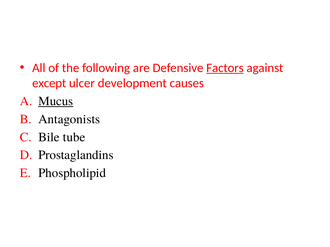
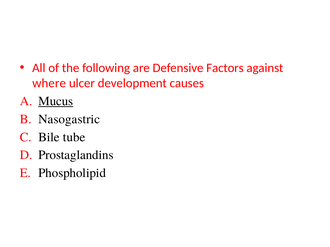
Factors underline: present -> none
except: except -> where
Antagonists: Antagonists -> Nasogastric
